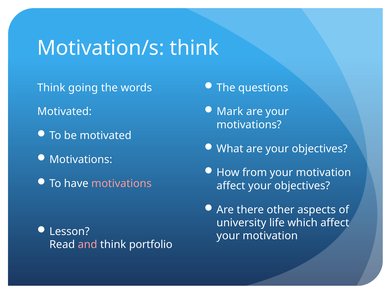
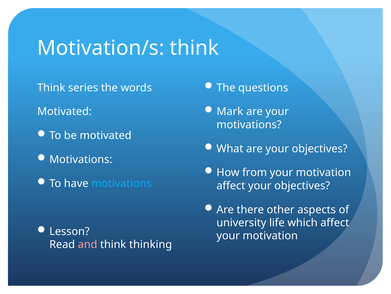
going: going -> series
motivations at (121, 183) colour: pink -> light blue
portfolio: portfolio -> thinking
